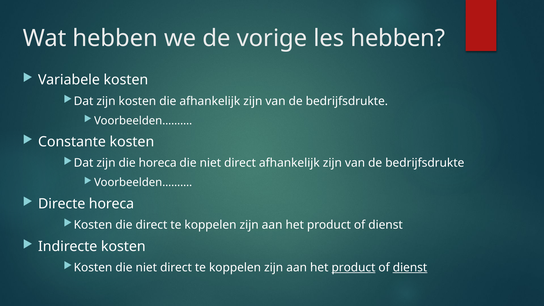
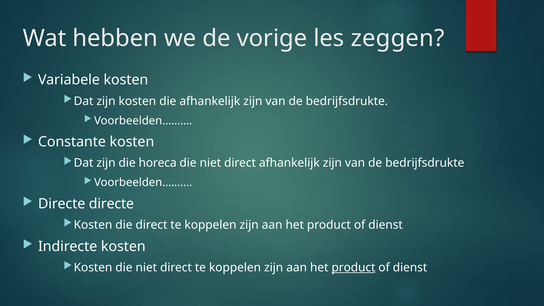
les hebben: hebben -> zeggen
Directe horeca: horeca -> directe
dienst at (410, 267) underline: present -> none
